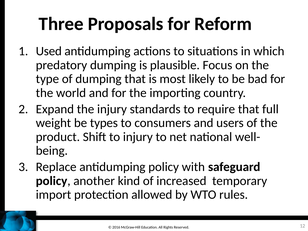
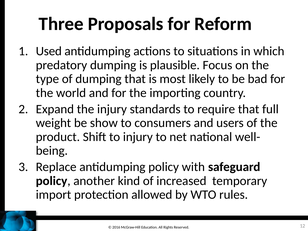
types: types -> show
